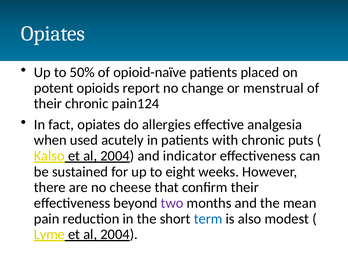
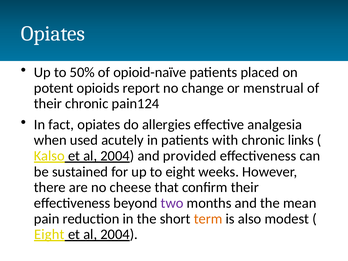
puts: puts -> links
indicator: indicator -> provided
term colour: blue -> orange
Lyme at (49, 234): Lyme -> Eight
